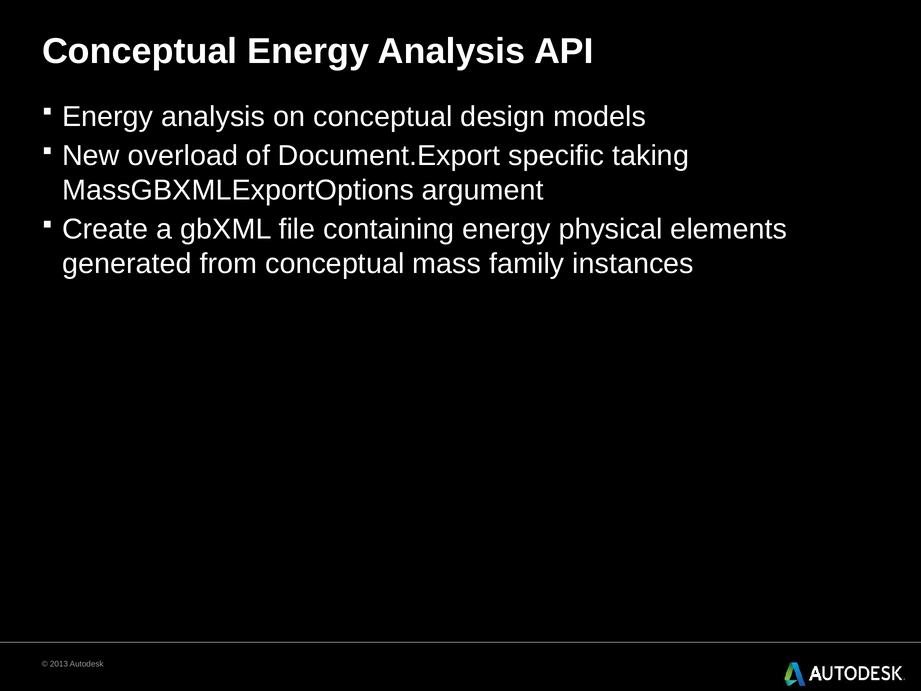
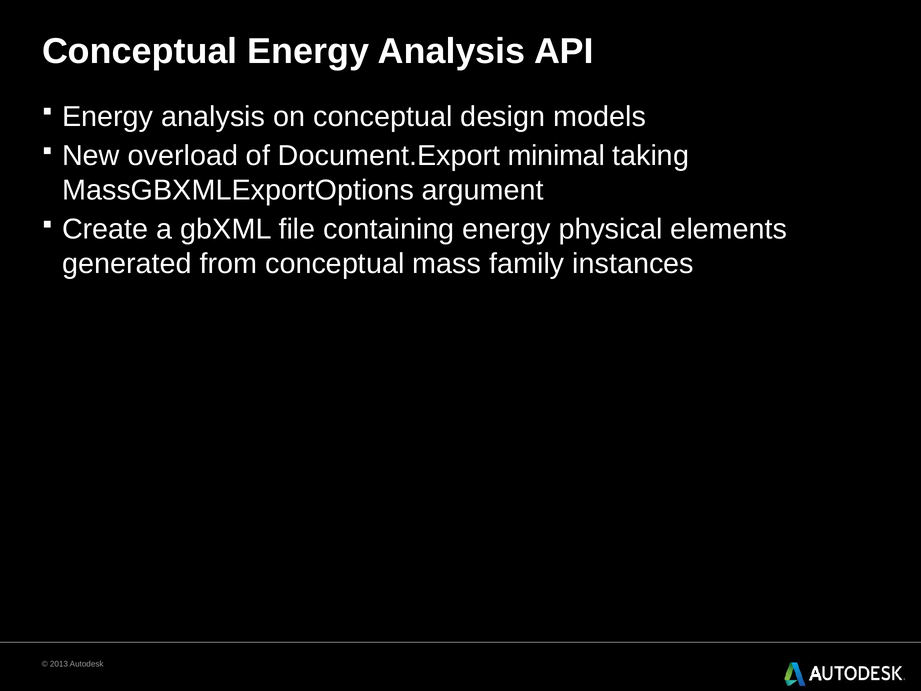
specific: specific -> minimal
